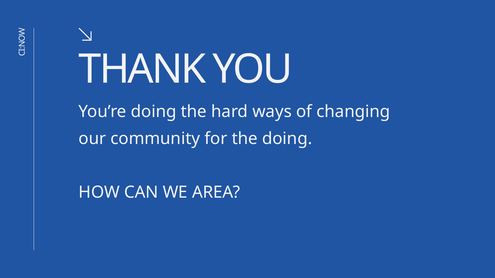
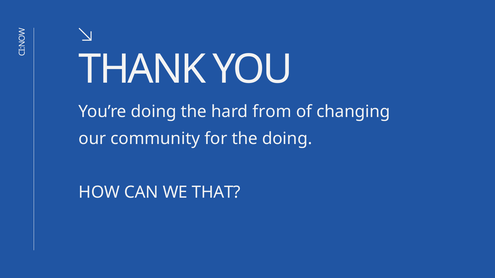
ways: ways -> from
AREA: AREA -> THAT
